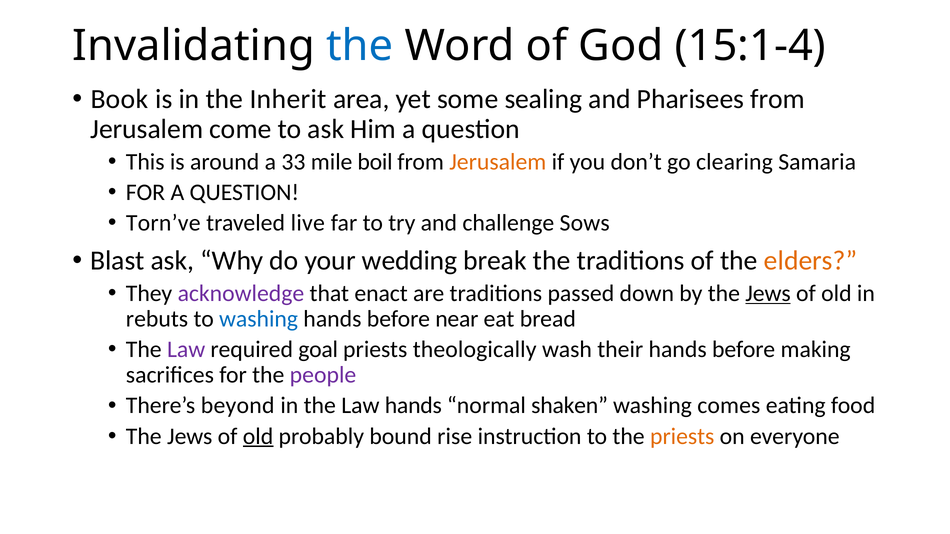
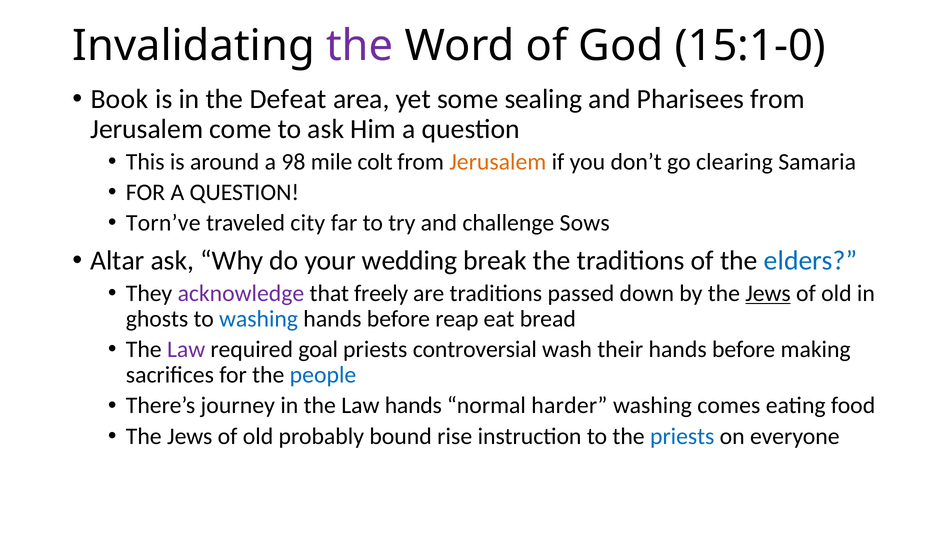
the at (360, 46) colour: blue -> purple
15:1-4: 15:1-4 -> 15:1-0
Inherit: Inherit -> Defeat
33: 33 -> 98
boil: boil -> colt
live: live -> city
Blast: Blast -> Altar
elders colour: orange -> blue
enact: enact -> freely
rebuts: rebuts -> ghosts
near: near -> reap
theologically: theologically -> controversial
people colour: purple -> blue
beyond: beyond -> journey
shaken: shaken -> harder
old at (258, 436) underline: present -> none
priests at (682, 436) colour: orange -> blue
